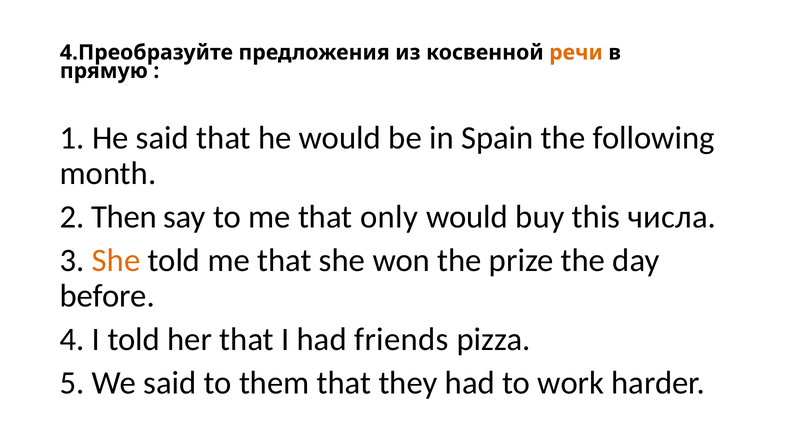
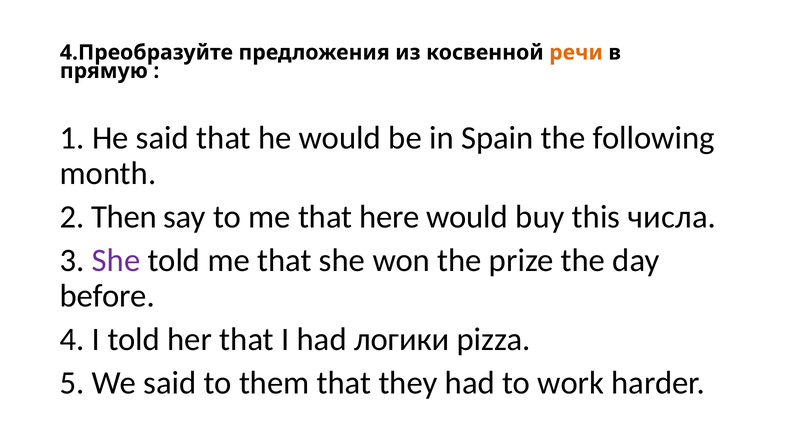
only: only -> here
She at (116, 260) colour: orange -> purple
friends: friends -> логики
